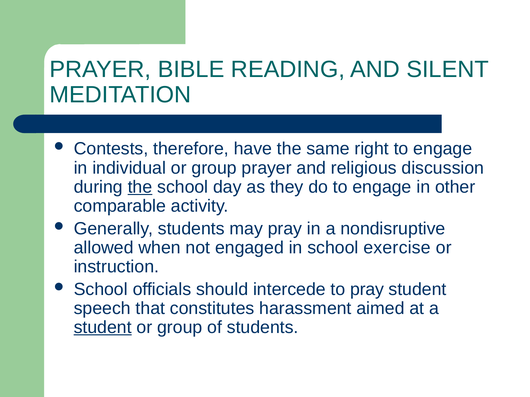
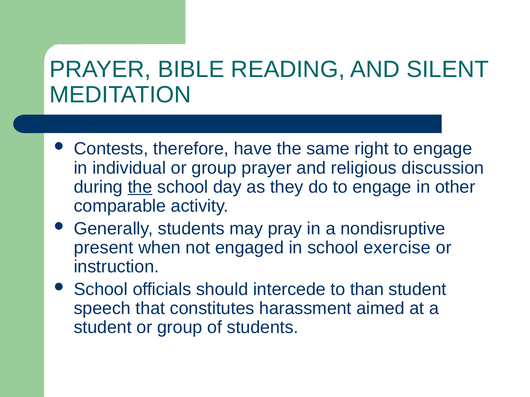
allowed: allowed -> present
to pray: pray -> than
student at (103, 328) underline: present -> none
